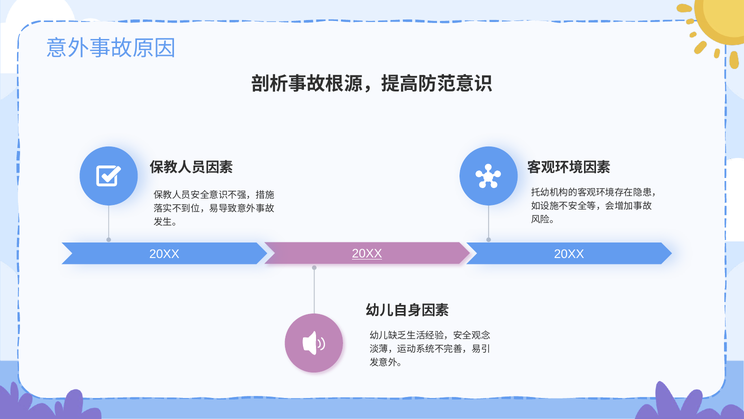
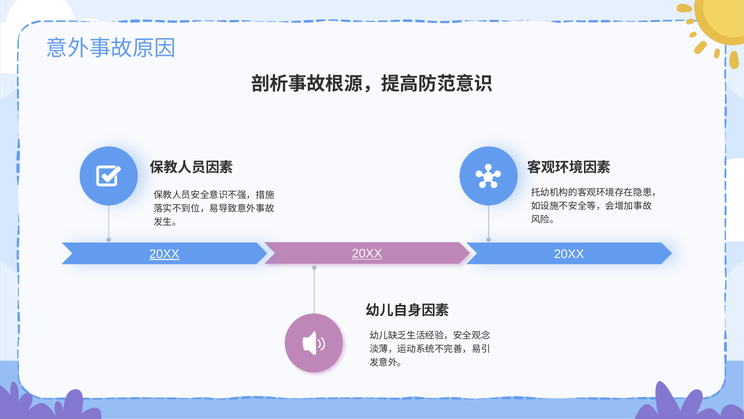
20XX at (164, 254) underline: none -> present
